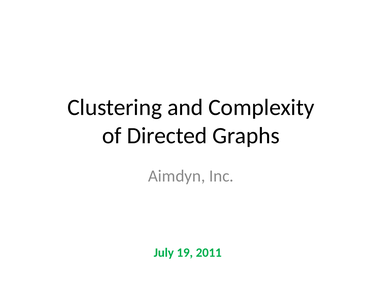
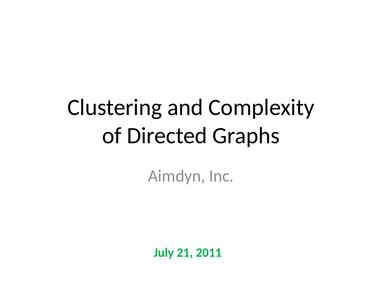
19: 19 -> 21
